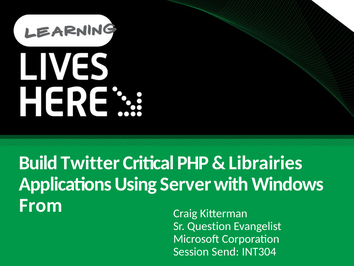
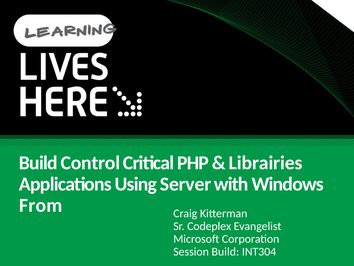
Twitter: Twitter -> Control
Question: Question -> Codeplex
Session Send: Send -> Build
